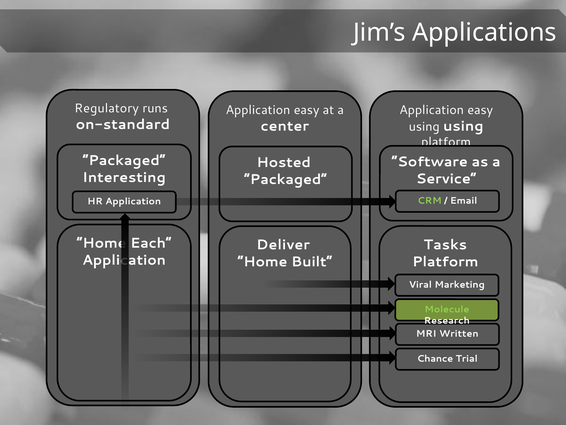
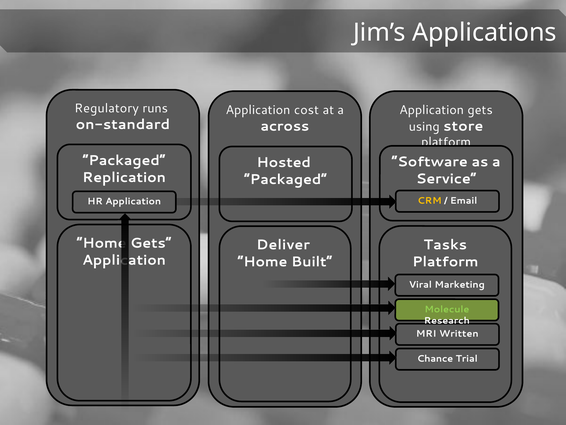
easy at (307, 110): easy -> cost
easy at (480, 110): easy -> gets
center: center -> across
using using: using -> store
Interesting: Interesting -> Replication
CRM colour: light green -> yellow
Each at (151, 243): Each -> Gets
